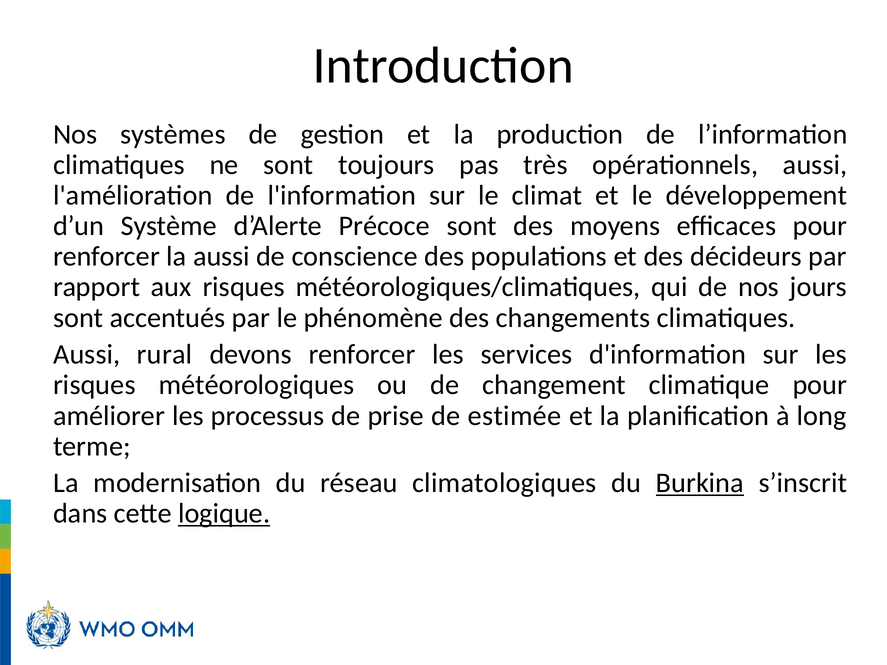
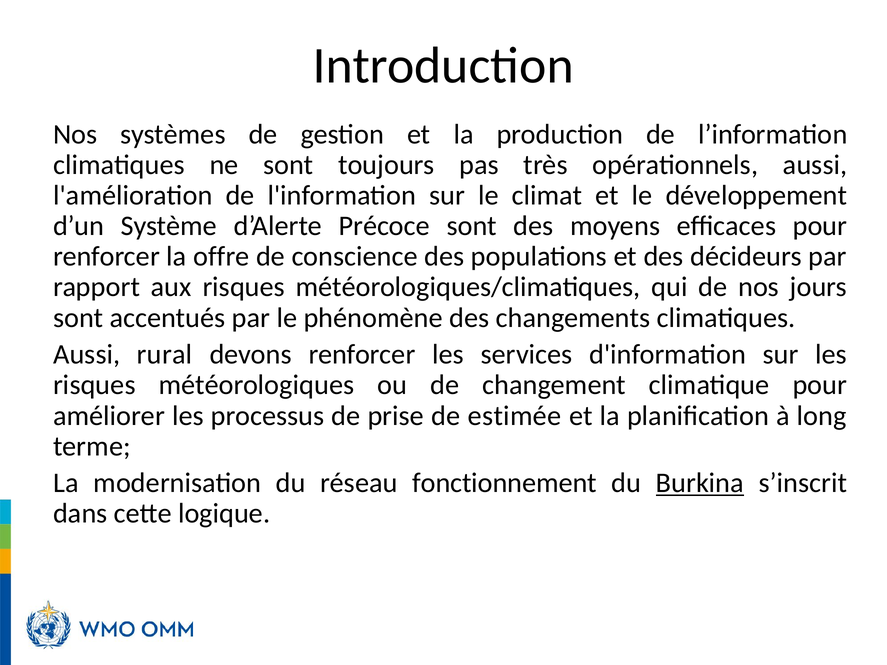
la aussi: aussi -> offre
climatologiques: climatologiques -> fonctionnement
logique underline: present -> none
